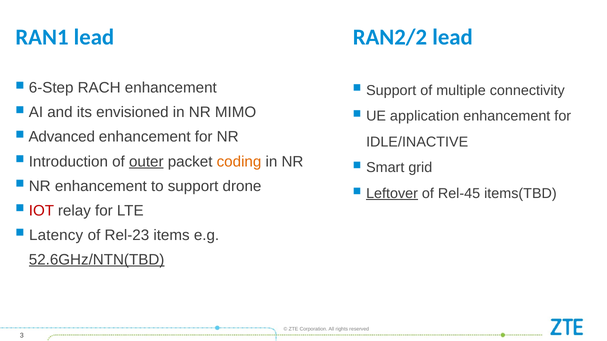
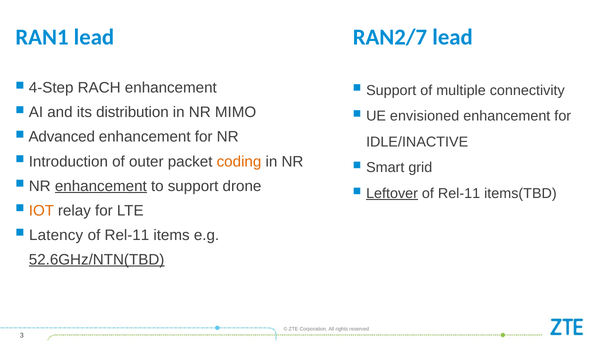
RAN2/2: RAN2/2 -> RAN2/7
6-Step: 6-Step -> 4-Step
envisioned: envisioned -> distribution
application: application -> envisioned
outer underline: present -> none
enhancement at (101, 186) underline: none -> present
Rel-45 at (459, 194): Rel-45 -> Rel-11
IOT colour: red -> orange
Rel-23 at (127, 235): Rel-23 -> Rel-11
